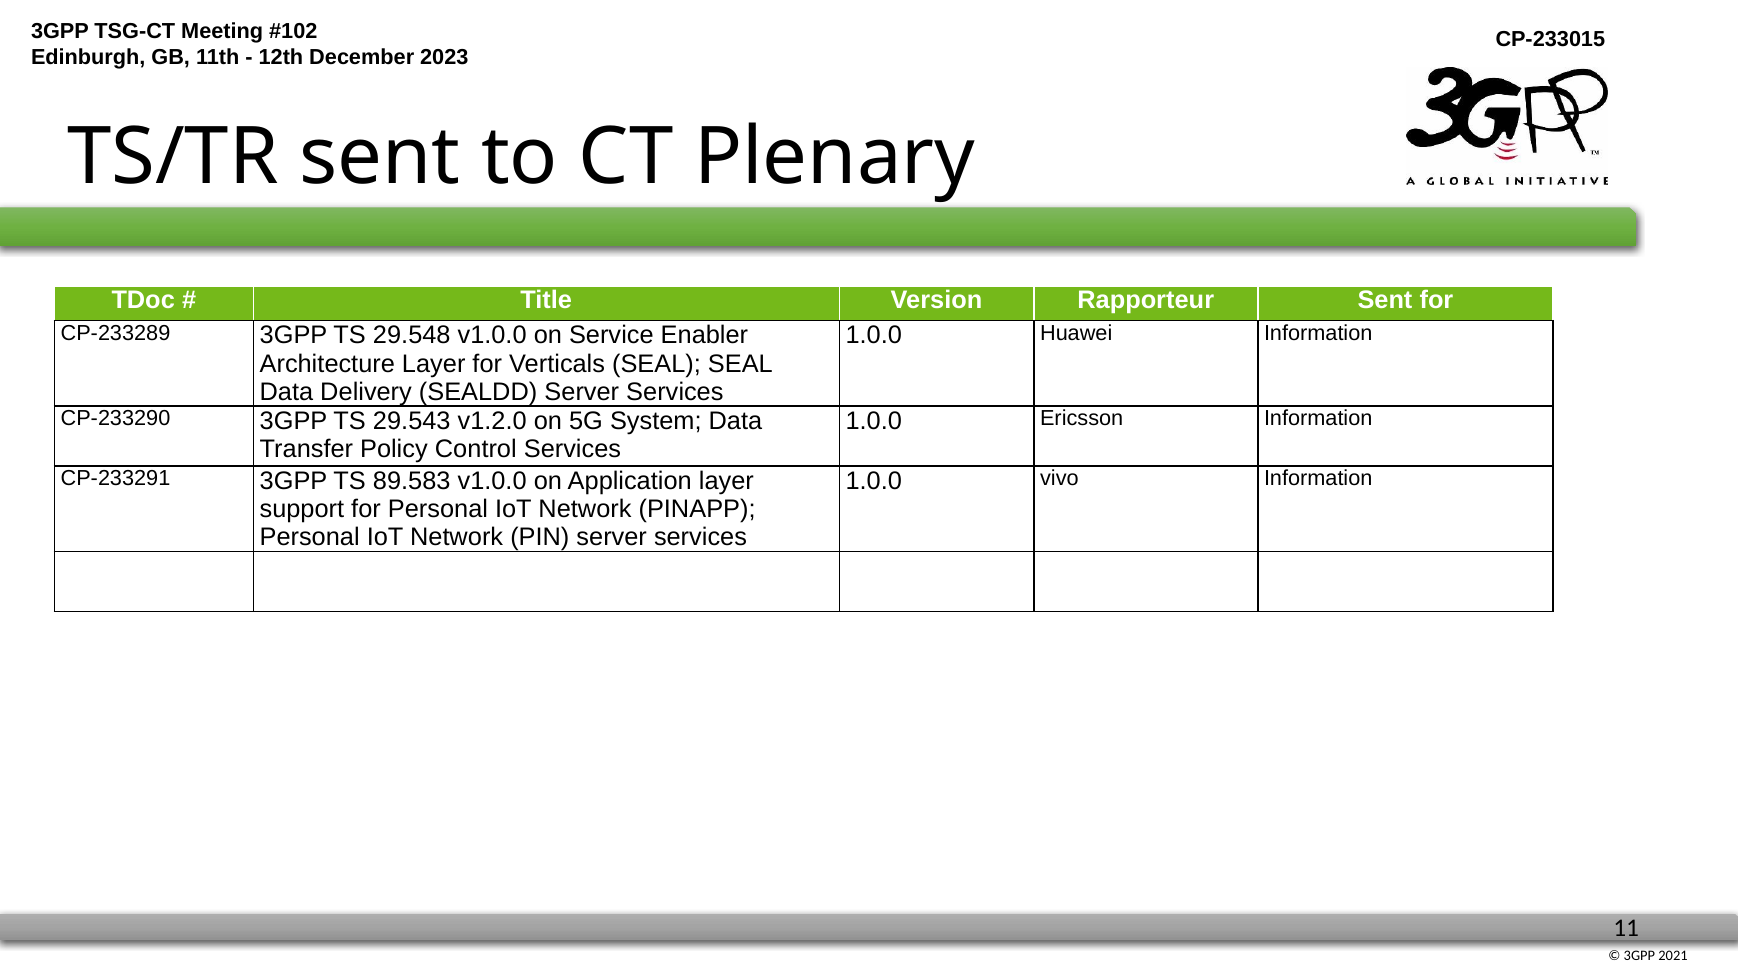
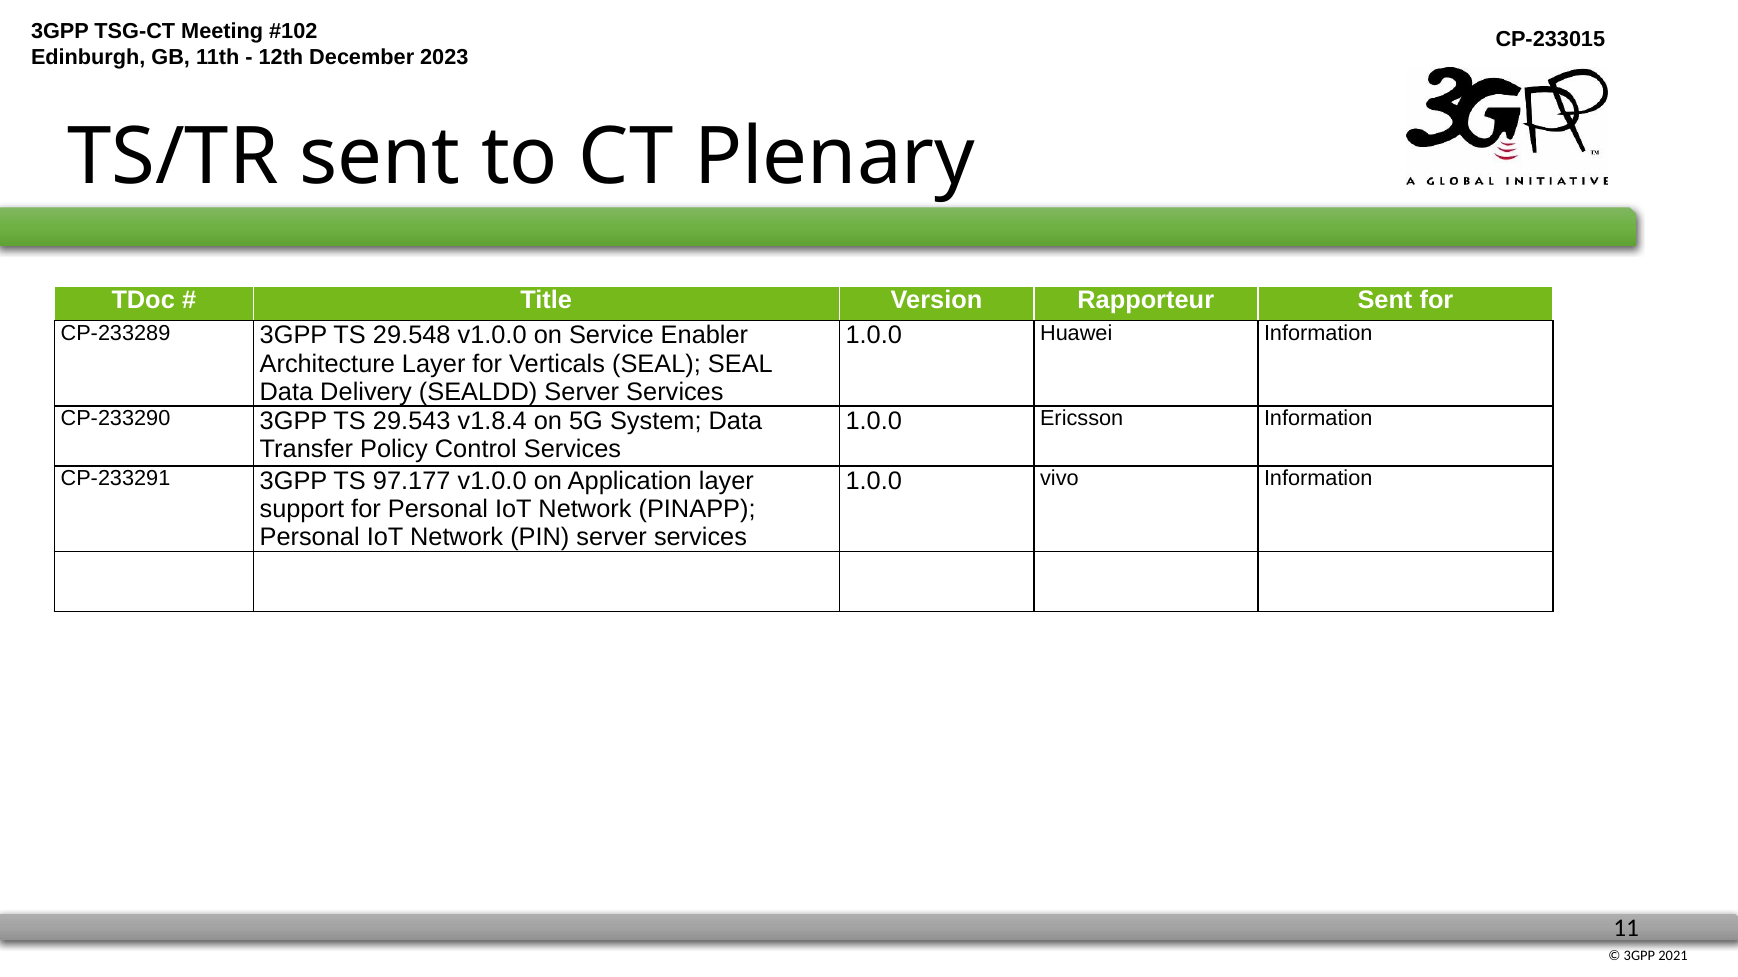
v1.2.0: v1.2.0 -> v1.8.4
89.583: 89.583 -> 97.177
